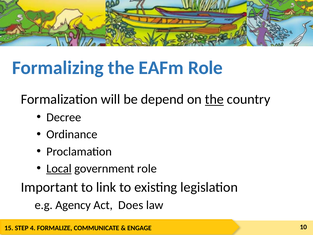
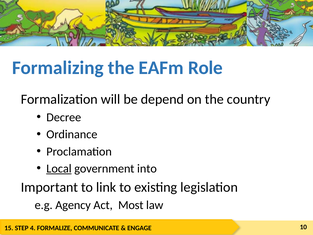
the at (214, 99) underline: present -> none
government role: role -> into
Does: Does -> Most
